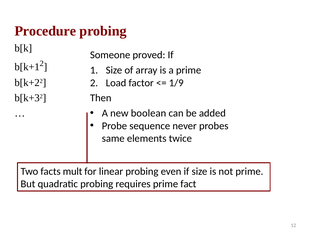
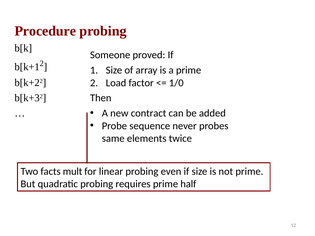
1/9: 1/9 -> 1/0
boolean: boolean -> contract
fact: fact -> half
